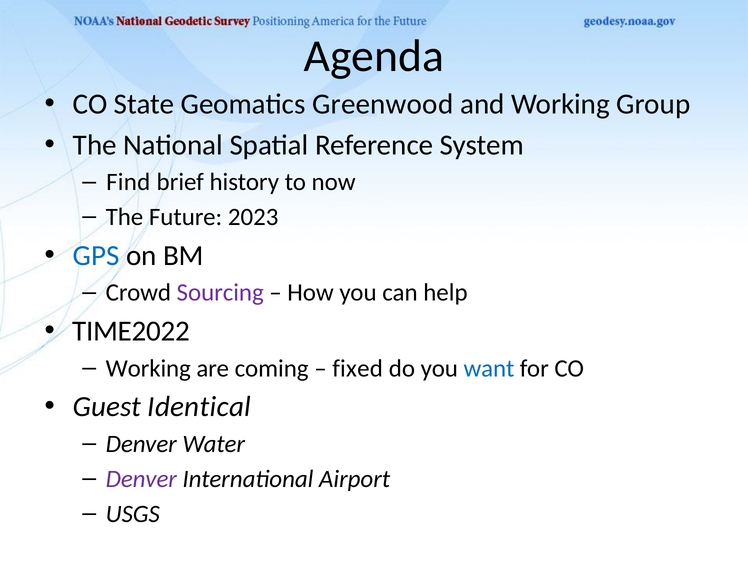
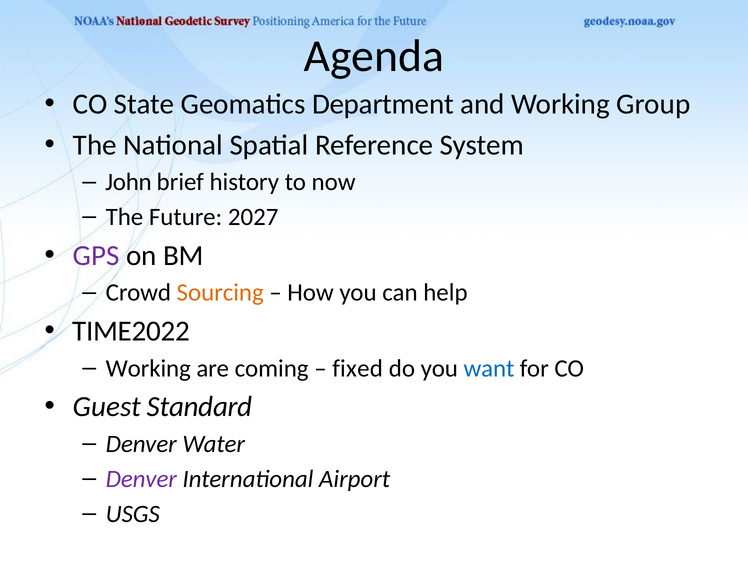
Greenwood: Greenwood -> Department
Find: Find -> John
2023: 2023 -> 2027
GPS colour: blue -> purple
Sourcing colour: purple -> orange
Identical: Identical -> Standard
